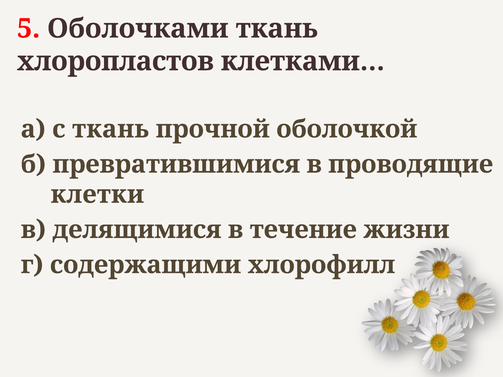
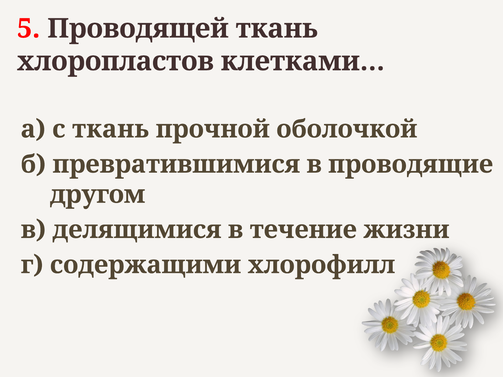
Оболочками: Оболочками -> Проводящей
клетки: клетки -> другом
